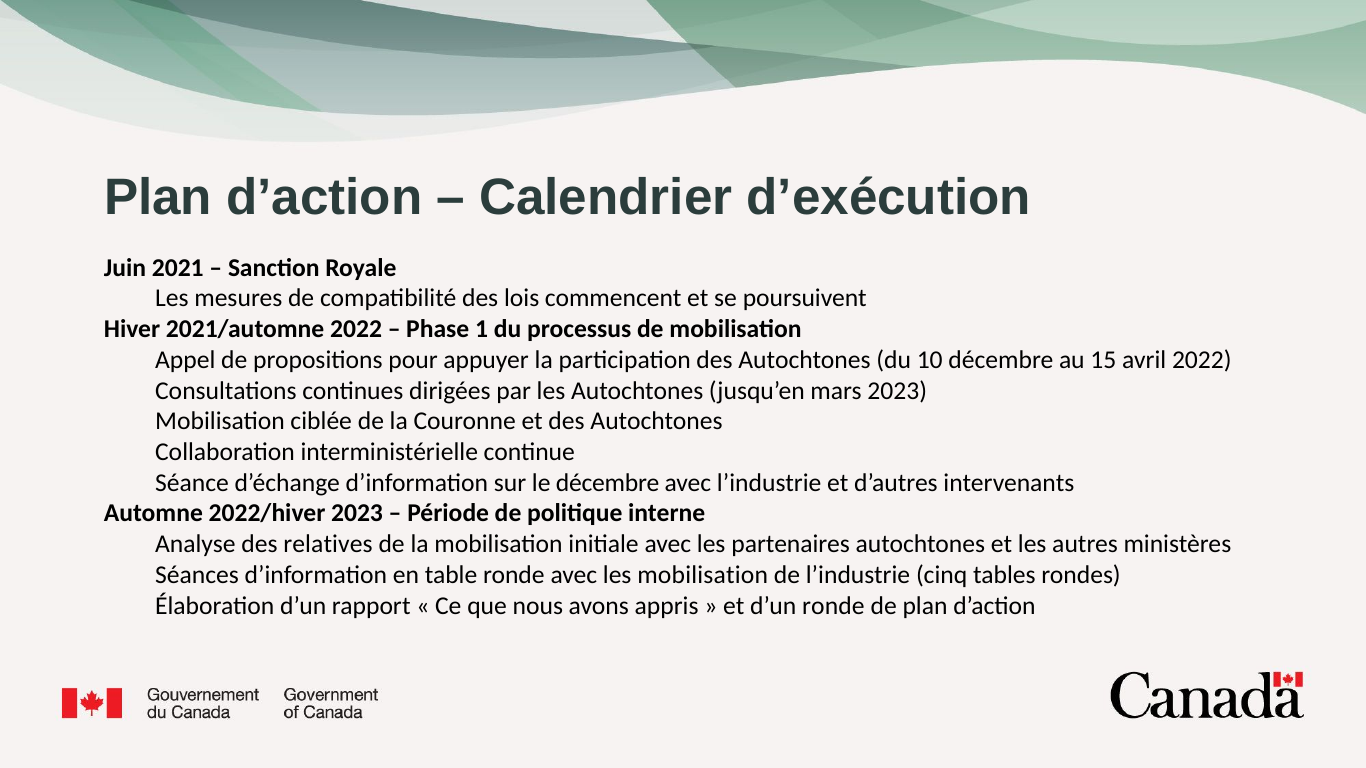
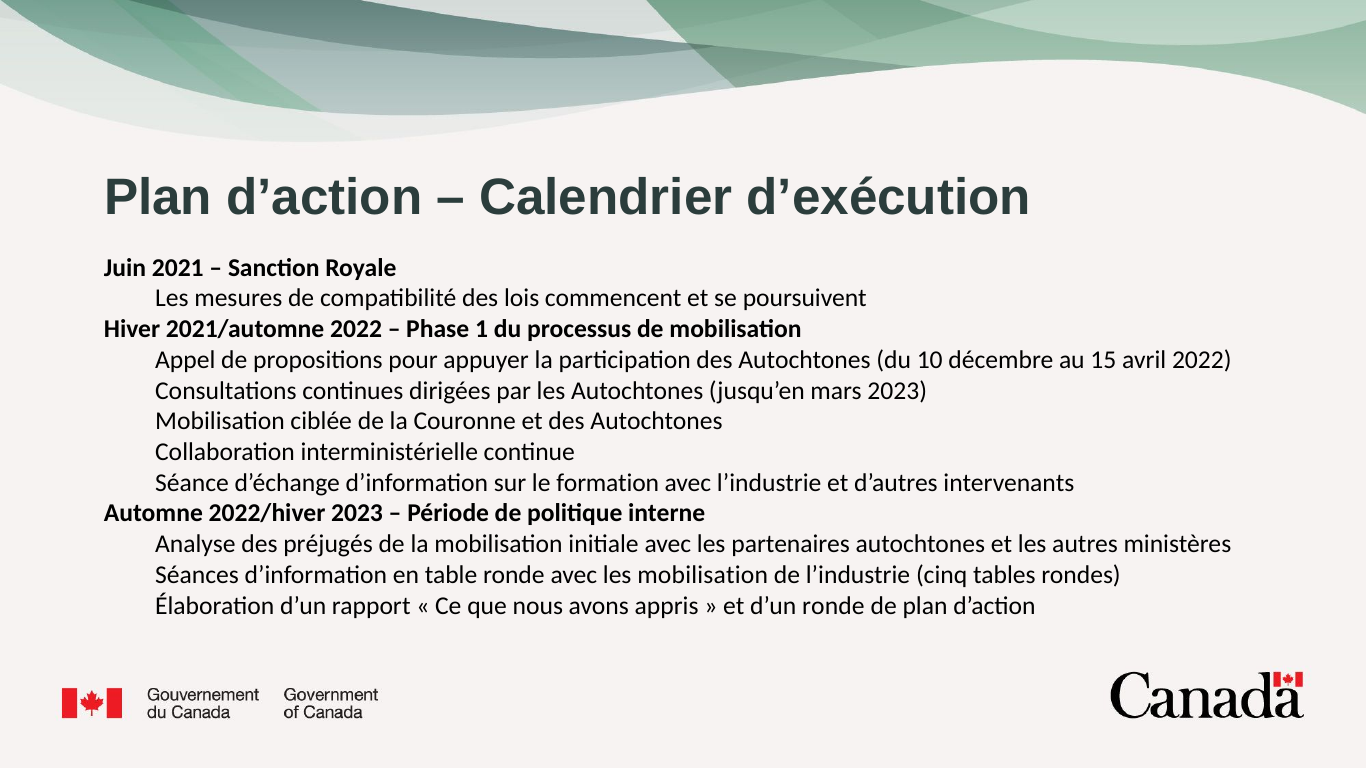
le décembre: décembre -> formation
relatives: relatives -> préjugés
